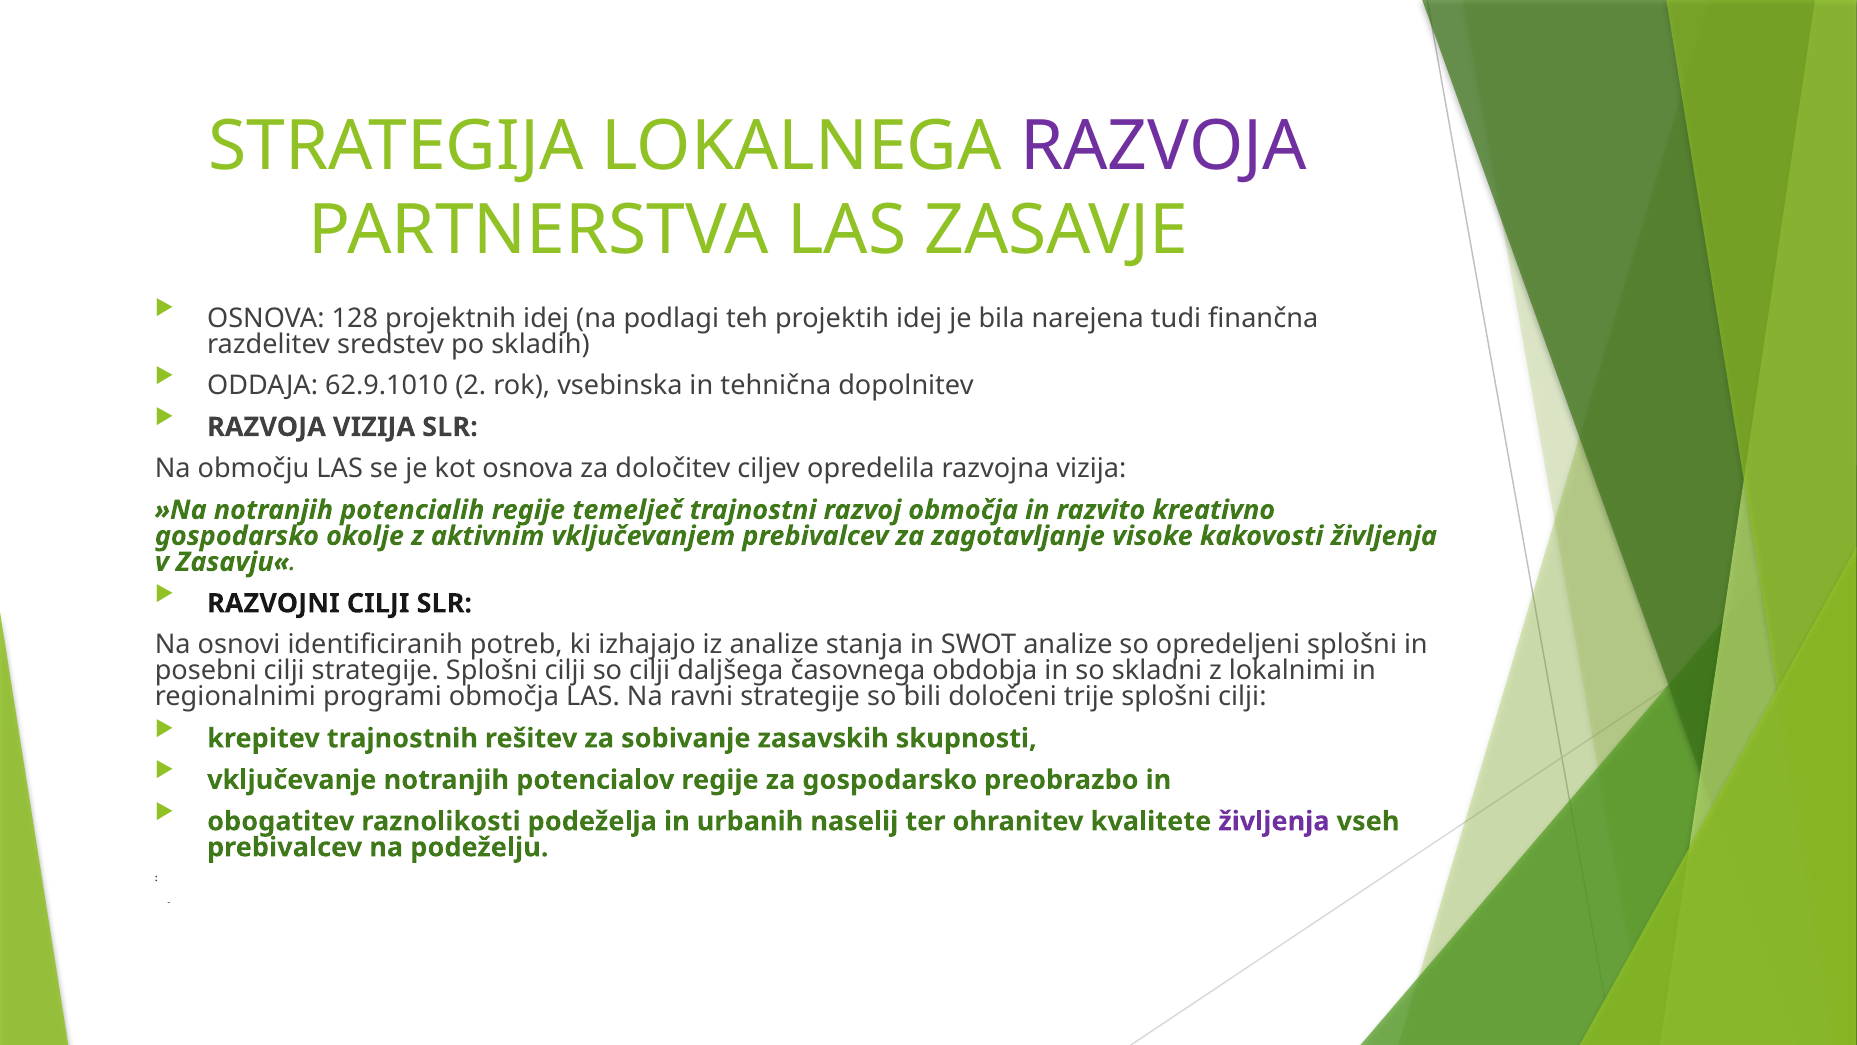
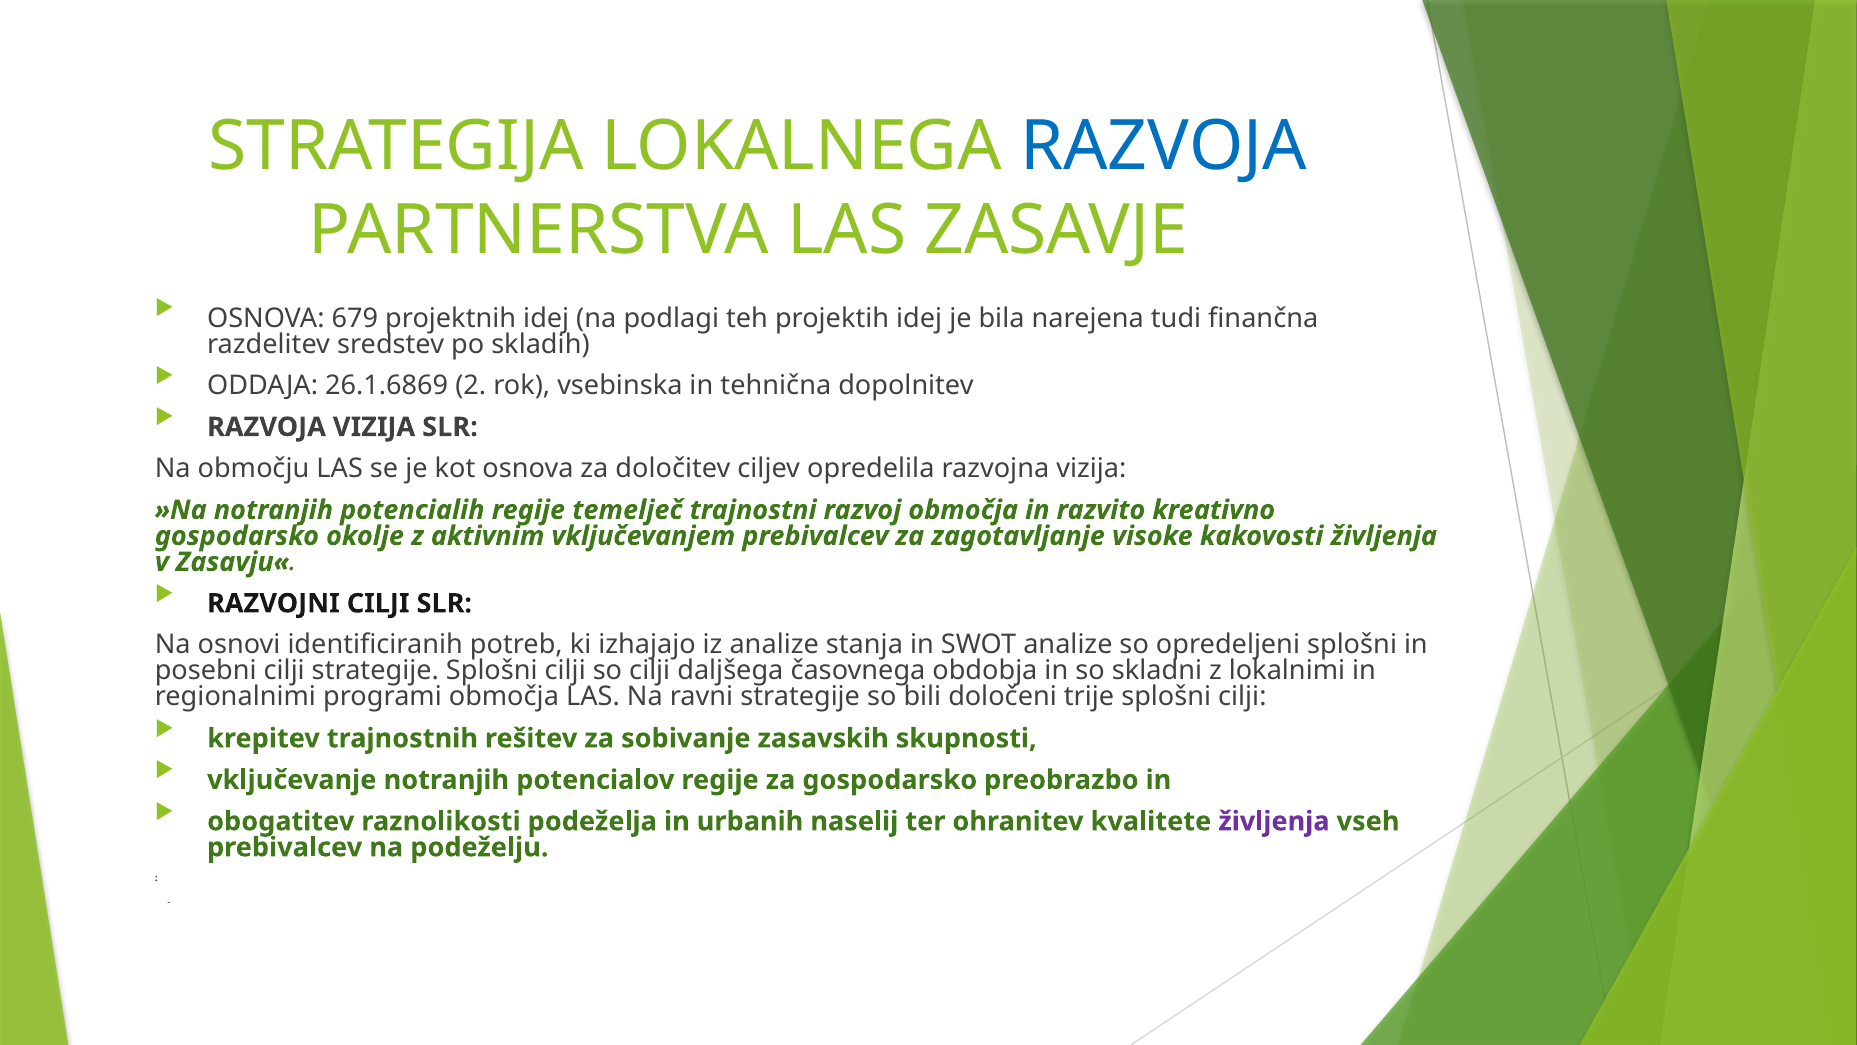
RAZVOJA at (1163, 146) colour: purple -> blue
128: 128 -> 679
62.9.1010: 62.9.1010 -> 26.1.6869
